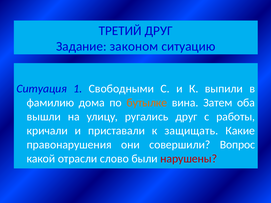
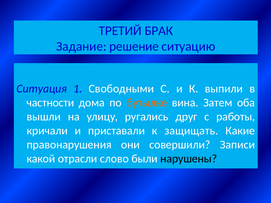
ТРЕТИЙ ДРУГ: ДРУГ -> БРАК
законом: законом -> решение
фамилию: фамилию -> частности
Вопрос: Вопрос -> Записи
нарушены colour: red -> black
